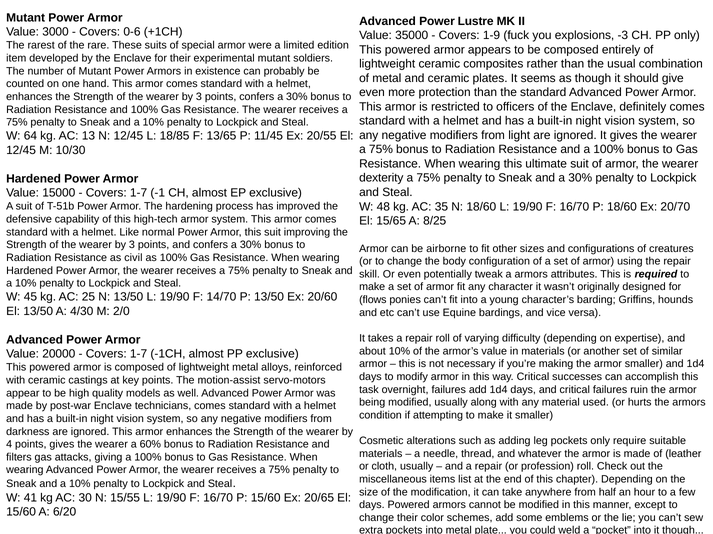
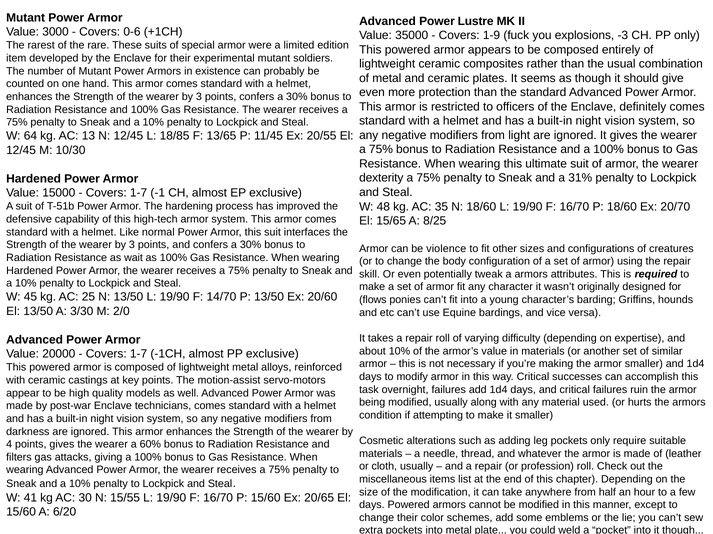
and a 30%: 30% -> 31%
improving: improving -> interfaces
airborne: airborne -> violence
civil: civil -> wait
4/30: 4/30 -> 3/30
